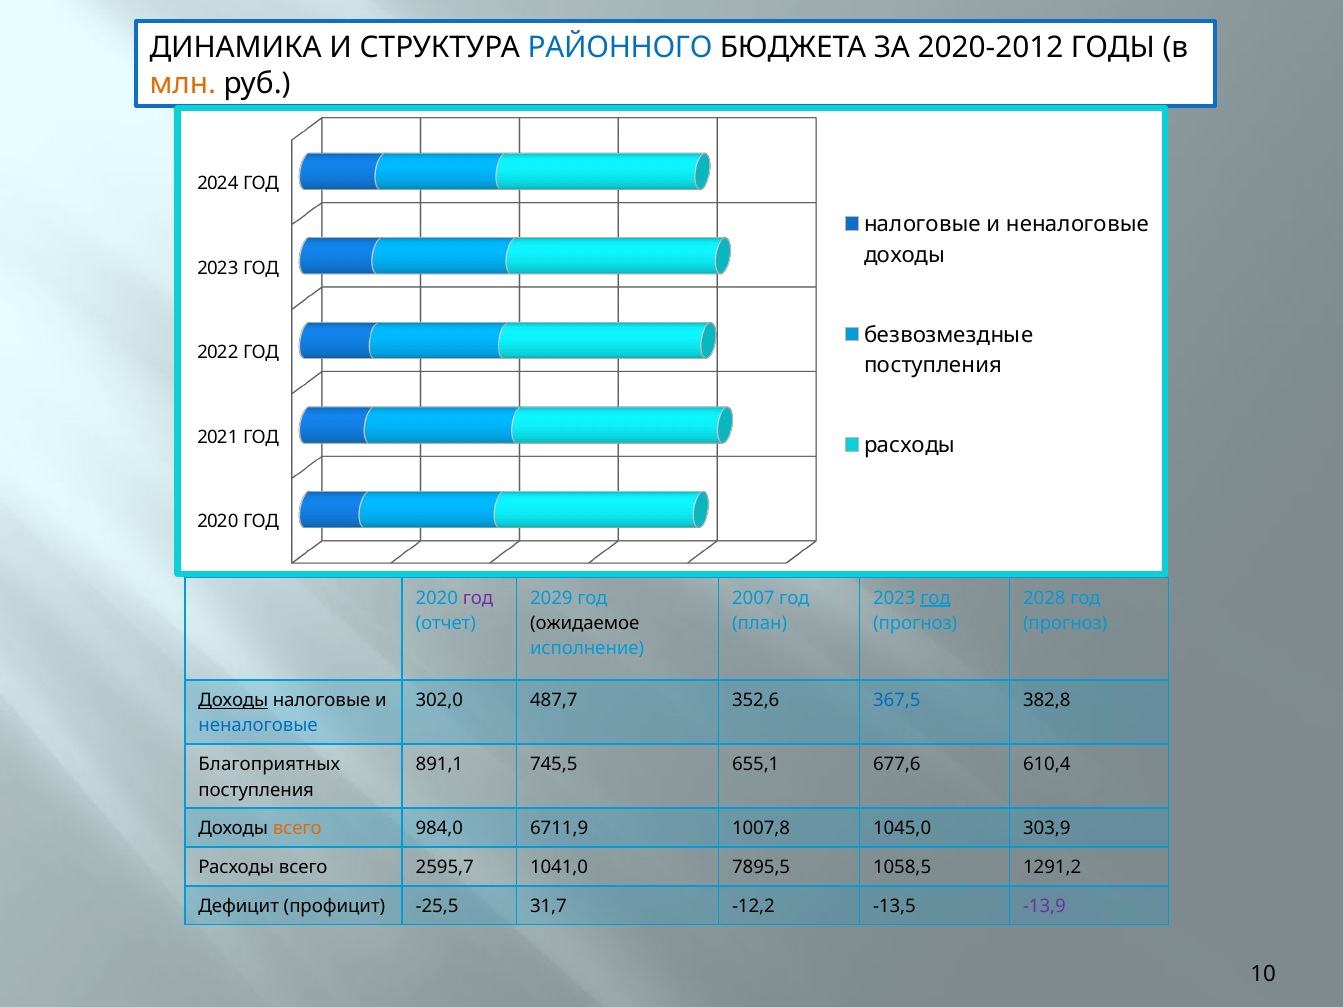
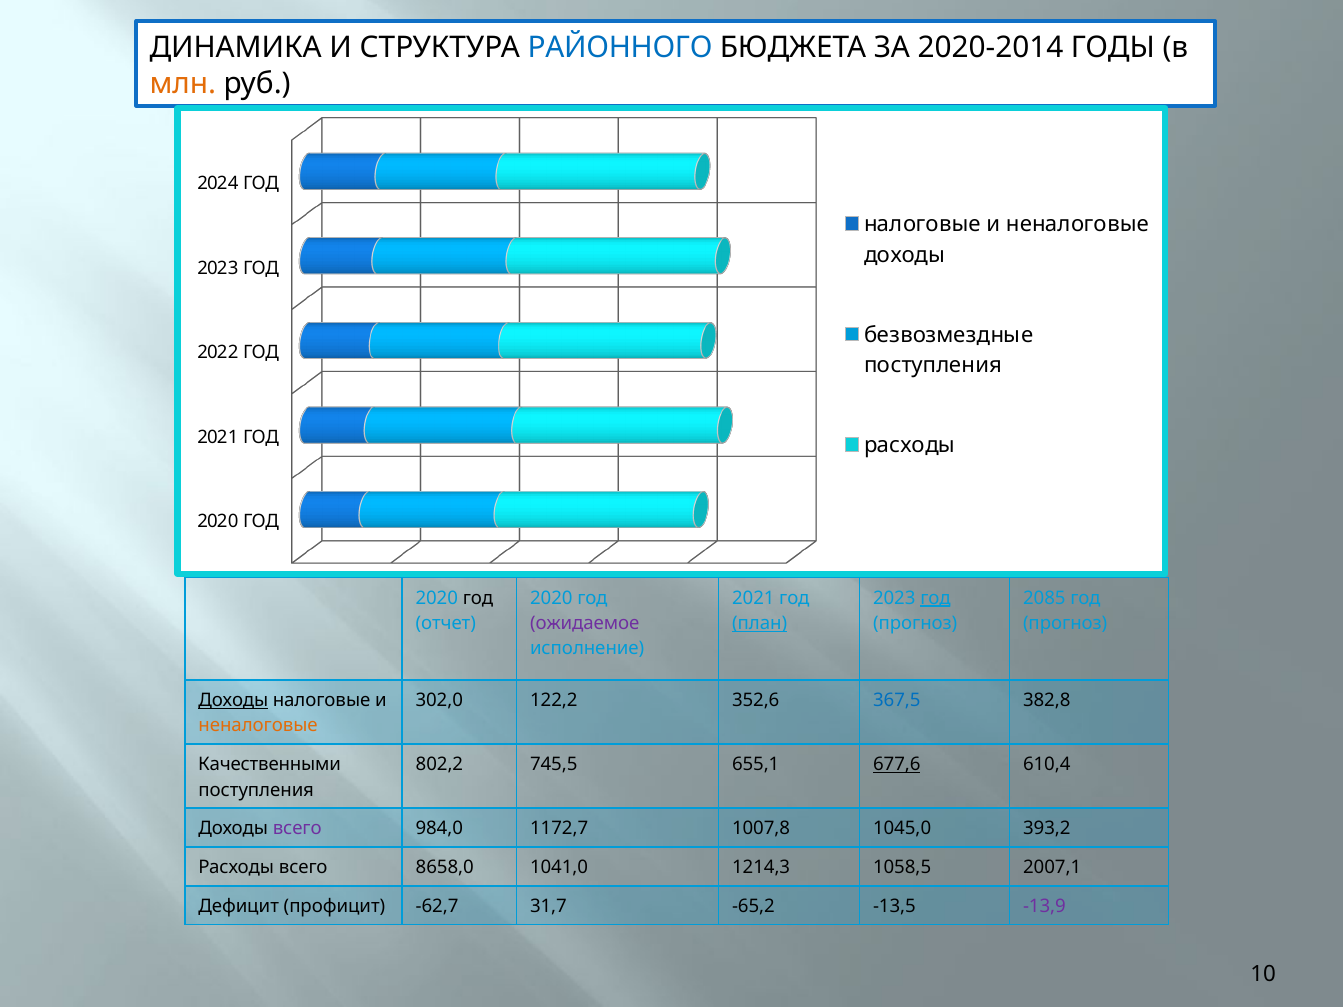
2020-2012: 2020-2012 -> 2020-2014
год at (478, 598) colour: purple -> black
2029 at (551, 598): 2029 -> 2020
2007 at (753, 598): 2007 -> 2021
2028: 2028 -> 2085
ожидаемое colour: black -> purple
план underline: none -> present
487,7: 487,7 -> 122,2
неналоговые at (258, 726) colour: blue -> orange
Благоприятных: Благоприятных -> Качественными
891,1: 891,1 -> 802,2
677,6 underline: none -> present
всего at (297, 829) colour: orange -> purple
6711,9: 6711,9 -> 1172,7
303,9: 303,9 -> 393,2
2595,7: 2595,7 -> 8658,0
7895,5: 7895,5 -> 1214,3
1291,2: 1291,2 -> 2007,1
-25,5: -25,5 -> -62,7
-12,2: -12,2 -> -65,2
